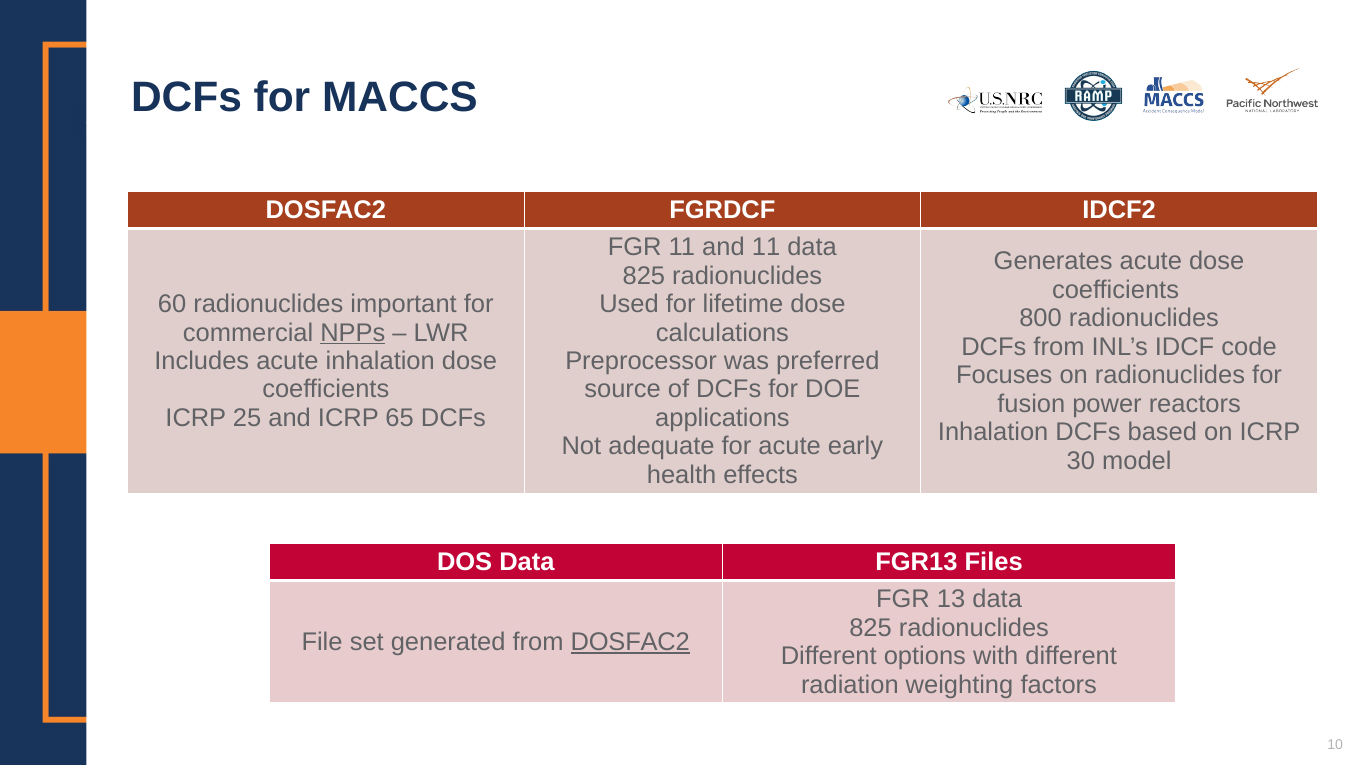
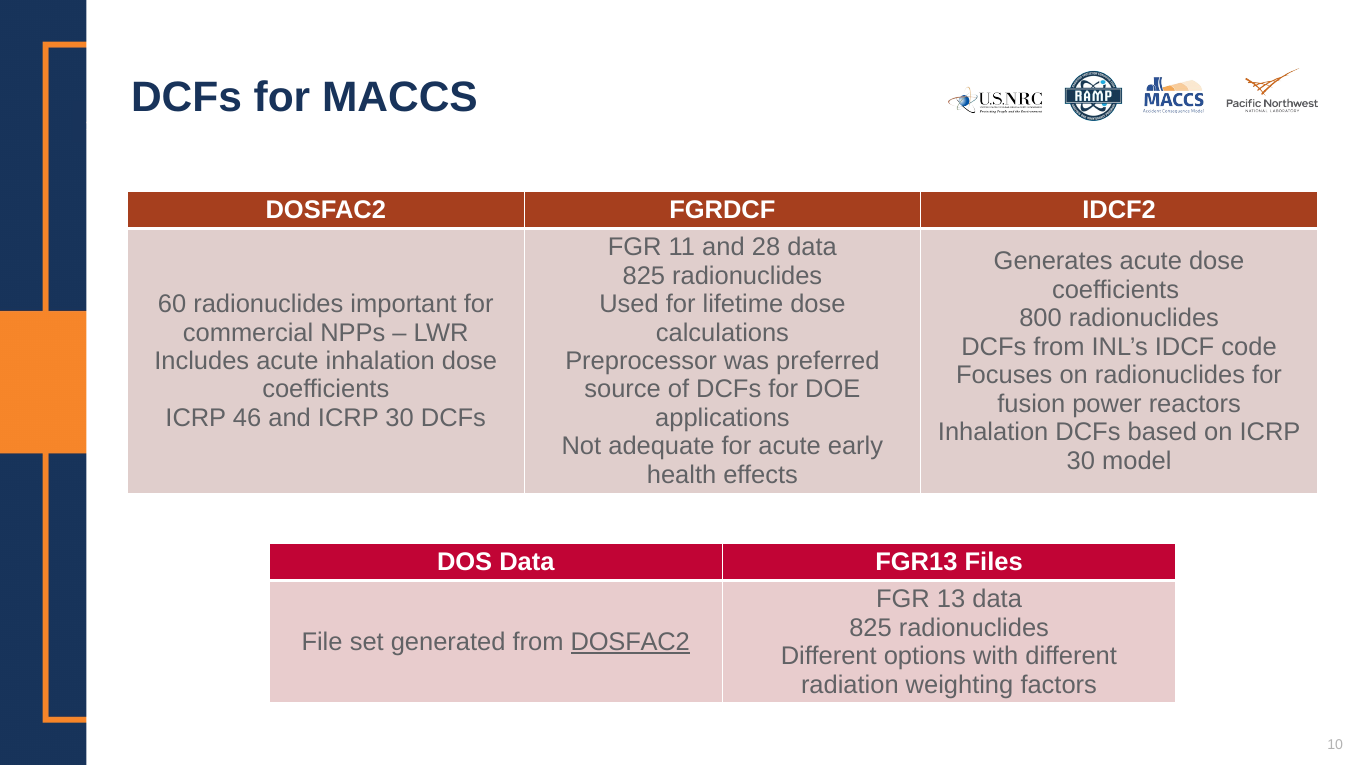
and 11: 11 -> 28
NPPs underline: present -> none
25: 25 -> 46
and ICRP 65: 65 -> 30
